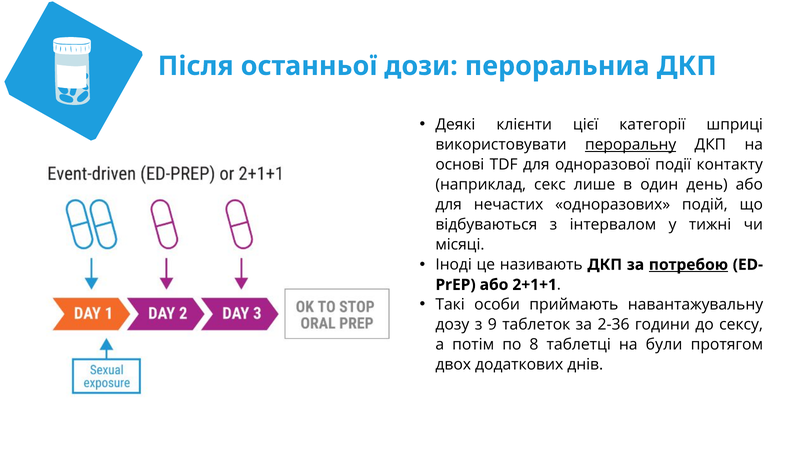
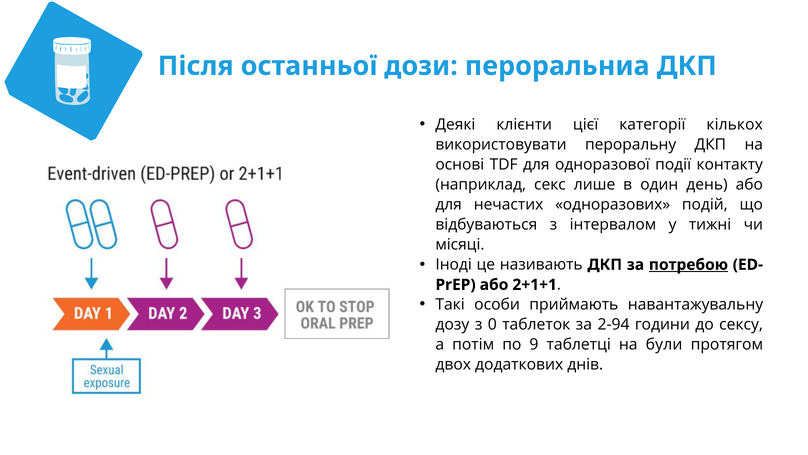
шприці: шприці -> кількох
пероральну underline: present -> none
9: 9 -> 0
2-36: 2-36 -> 2-94
8: 8 -> 9
